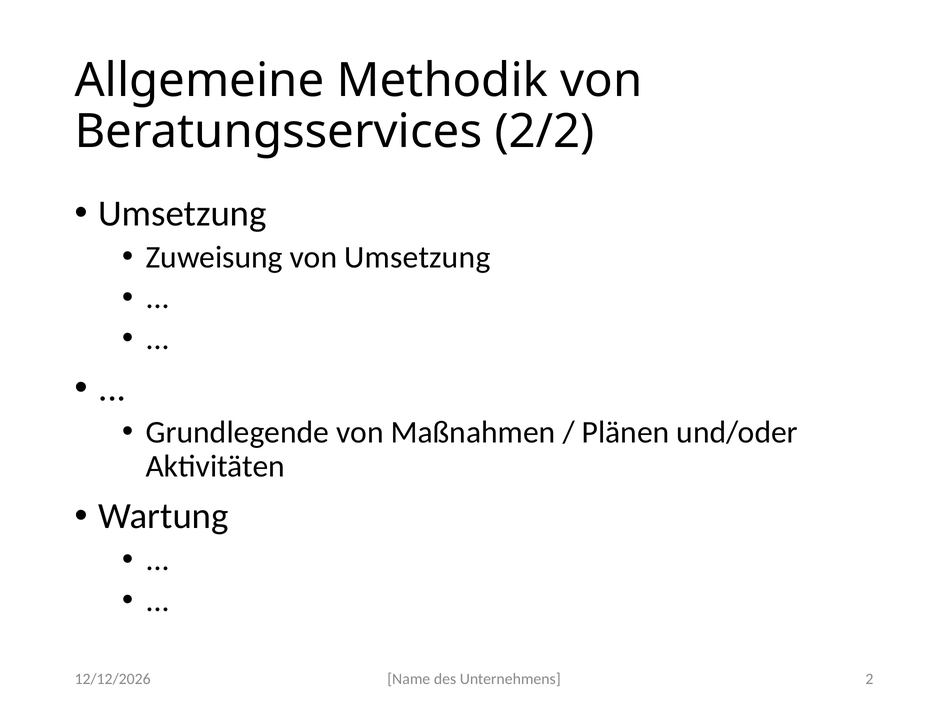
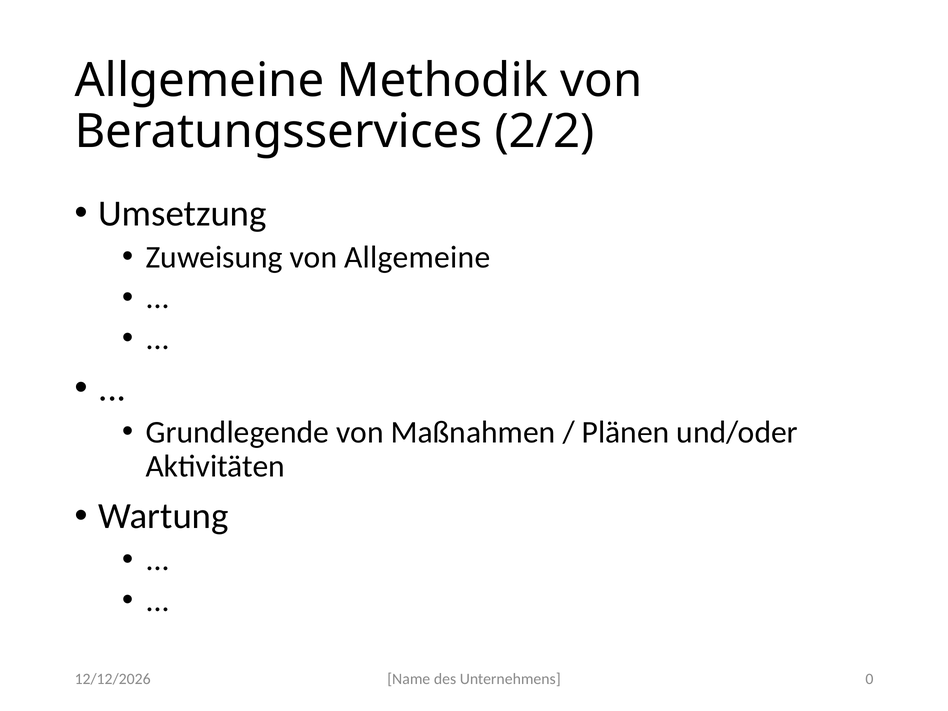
von Umsetzung: Umsetzung -> Allgemeine
2: 2 -> 0
